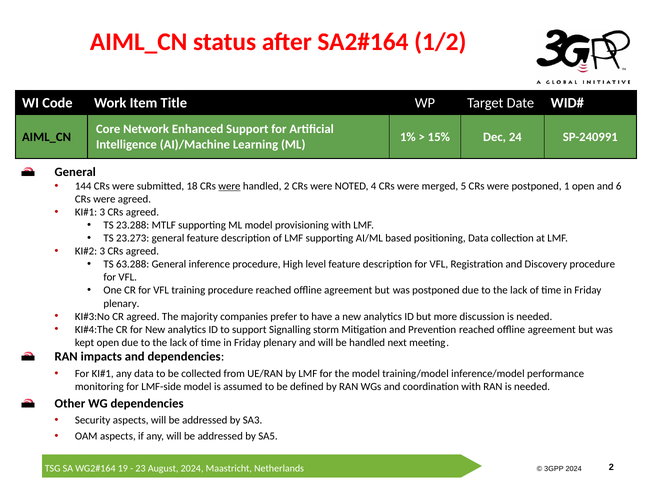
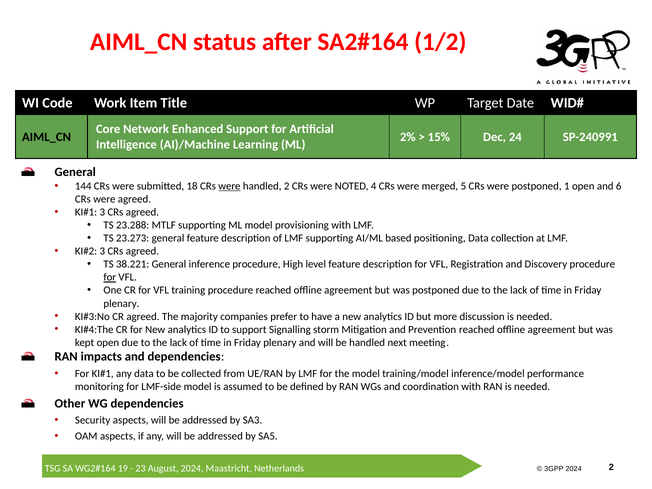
1%: 1% -> 2%
63.288: 63.288 -> 38.221
for at (110, 277) underline: none -> present
